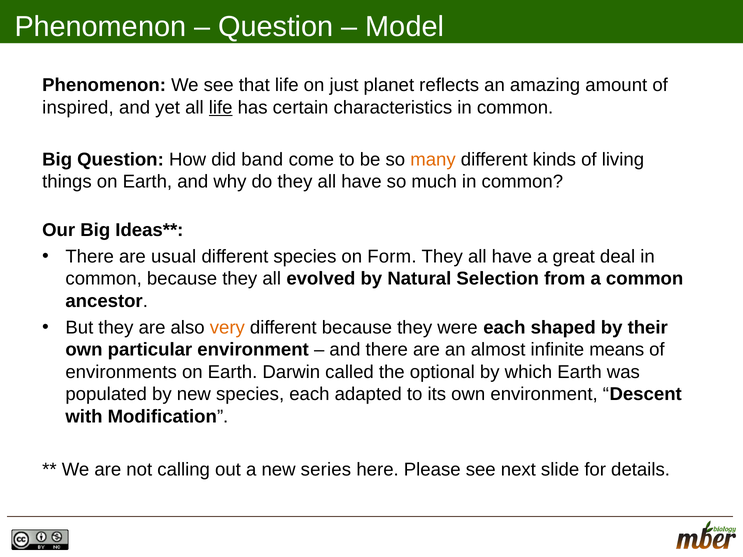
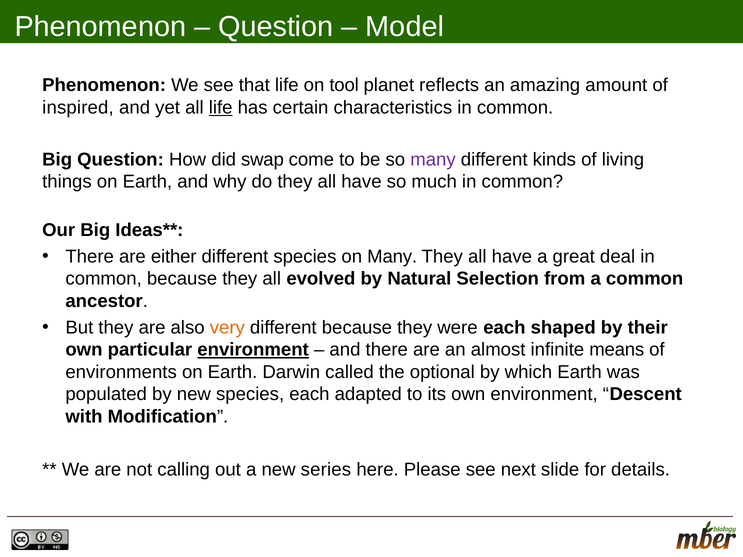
just: just -> tool
band: band -> swap
many at (433, 160) colour: orange -> purple
usual: usual -> either
on Form: Form -> Many
environment at (253, 350) underline: none -> present
